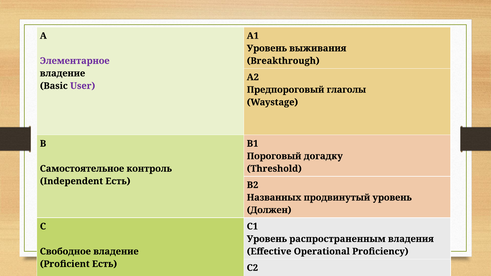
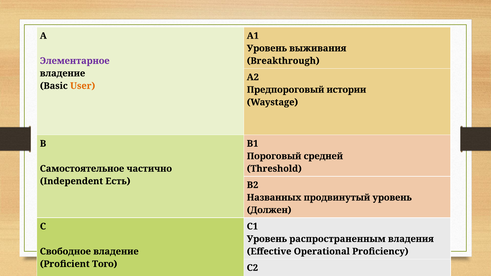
User colour: purple -> orange
глаголы: глаголы -> истории
догадку: догадку -> средней
контроль: контроль -> частично
Proficient Есть: Есть -> Того
